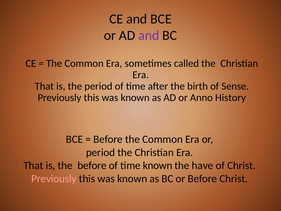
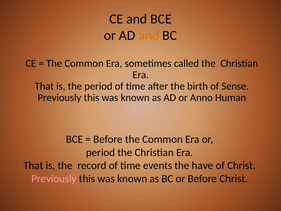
and at (149, 35) colour: purple -> orange
History: History -> Human
the before: before -> record
time known: known -> events
